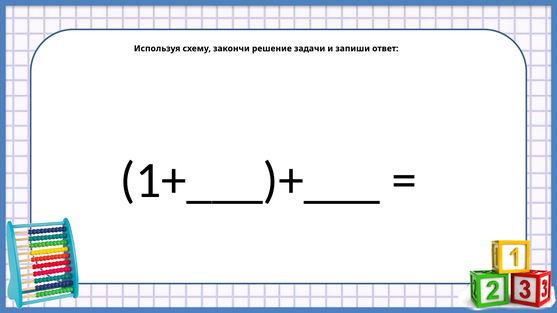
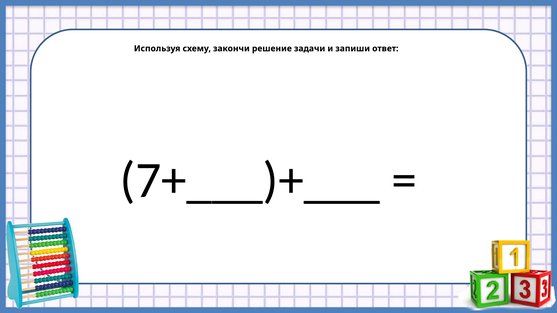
1+___)+___: 1+___)+___ -> 7+___)+___
